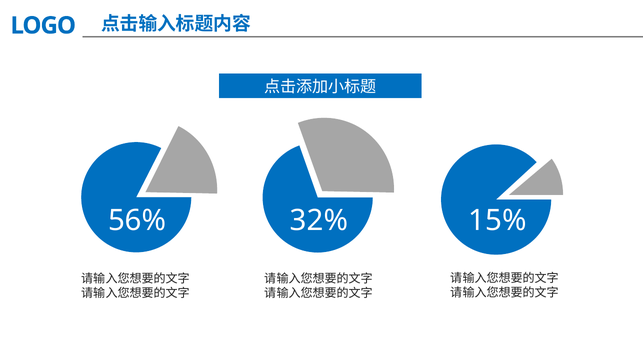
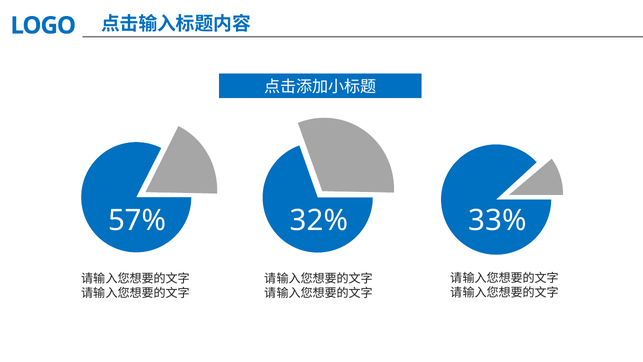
56%: 56% -> 57%
15%: 15% -> 33%
